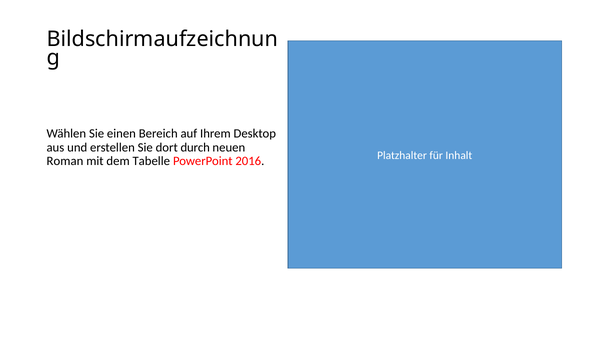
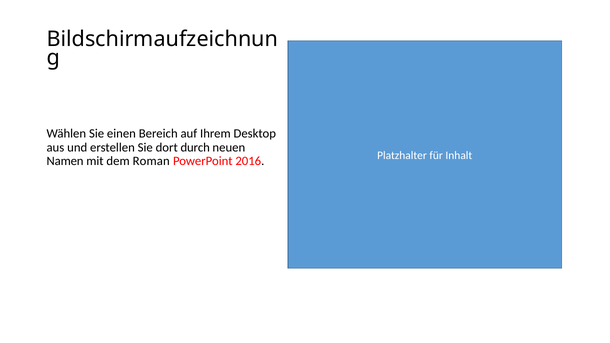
Roman: Roman -> Namen
Tabelle: Tabelle -> Roman
